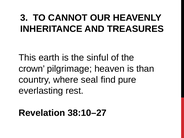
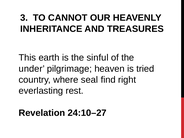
crown: crown -> under
than: than -> tried
pure: pure -> right
38:10–27: 38:10–27 -> 24:10–27
